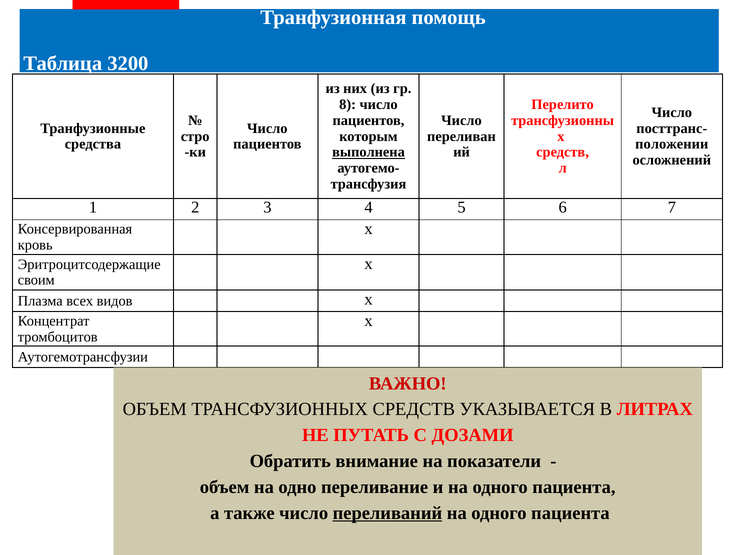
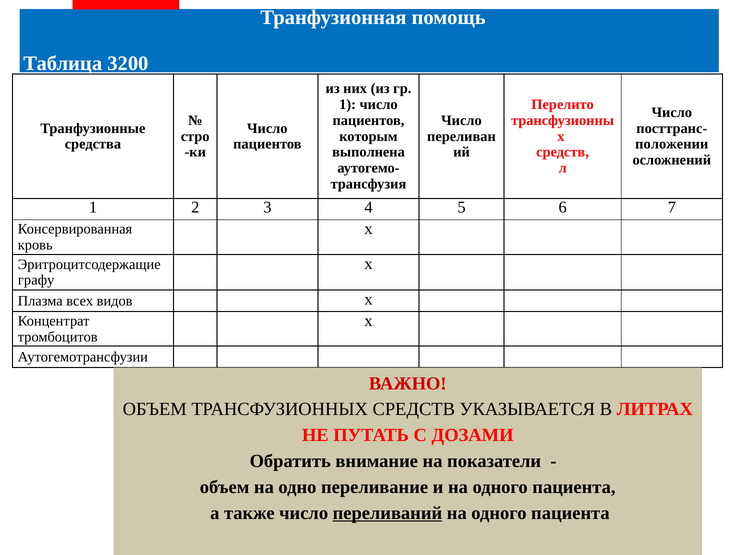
8 at (348, 104): 8 -> 1
выполнена underline: present -> none
своим: своим -> графу
